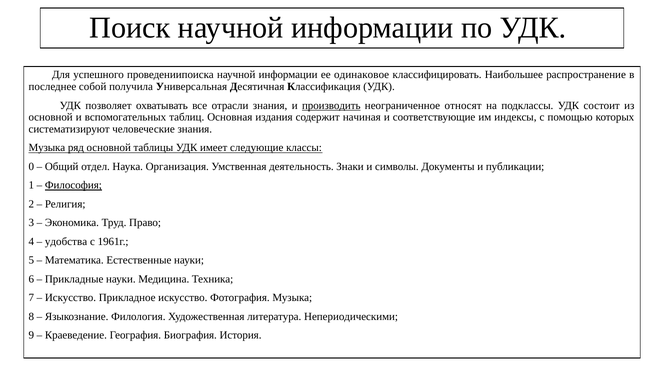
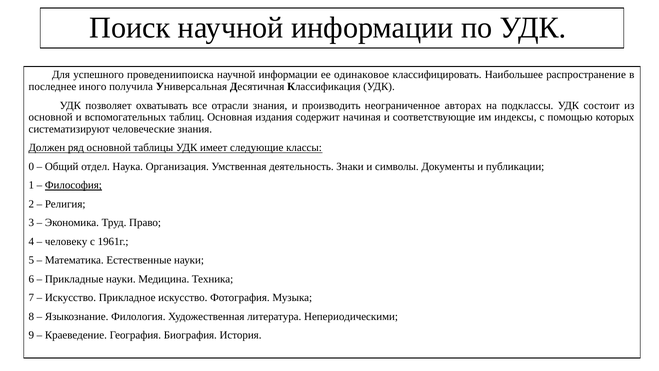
собой: собой -> иного
производить underline: present -> none
относят: относят -> авторах
Музыка at (47, 148): Музыка -> Должен
удобства: удобства -> человеку
